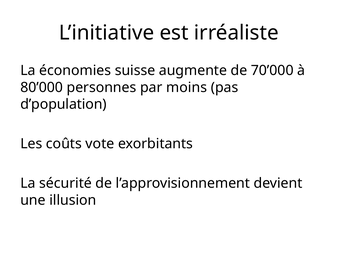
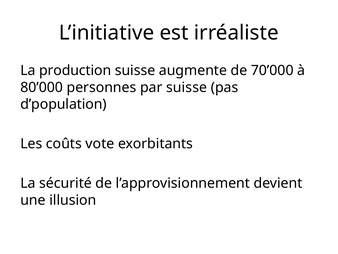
économies: économies -> production
par moins: moins -> suisse
